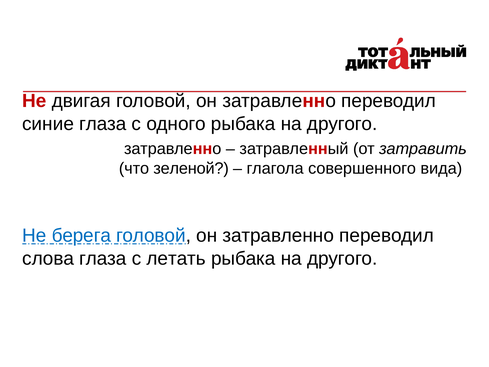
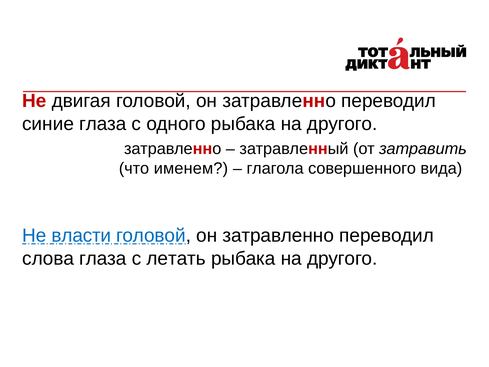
зеленой: зеленой -> именем
берега: берега -> власти
